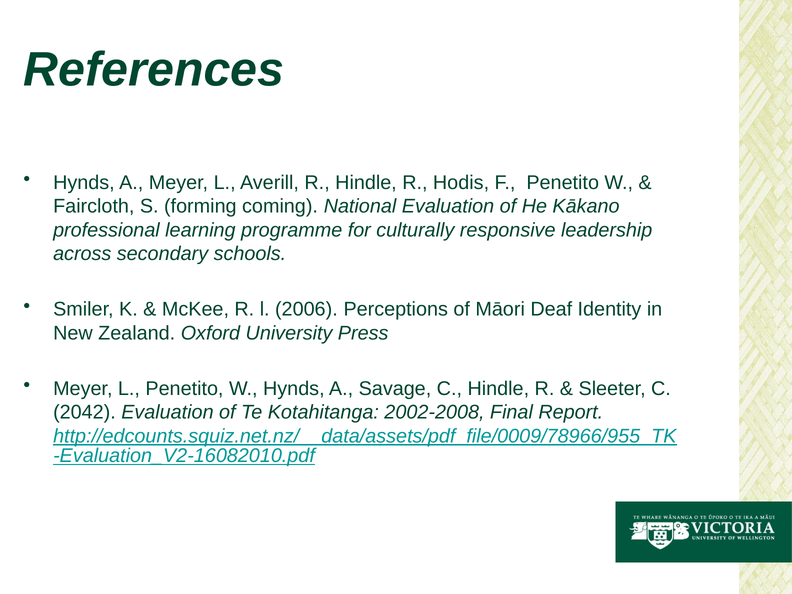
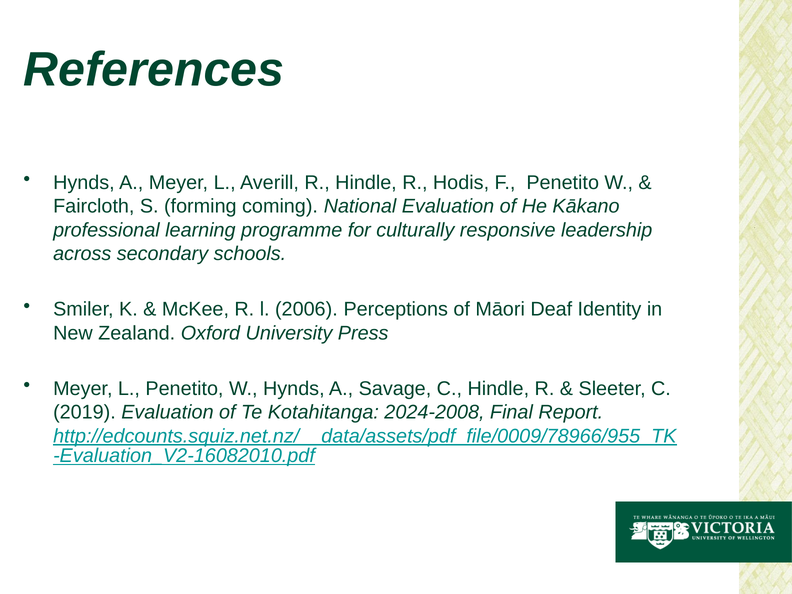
2042: 2042 -> 2019
2002-2008: 2002-2008 -> 2024-2008
